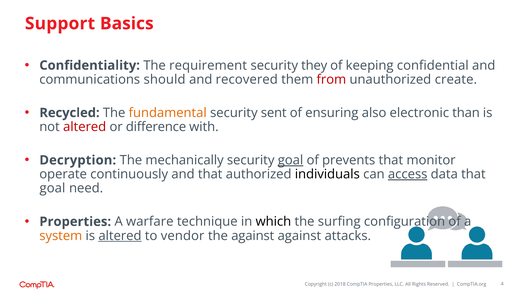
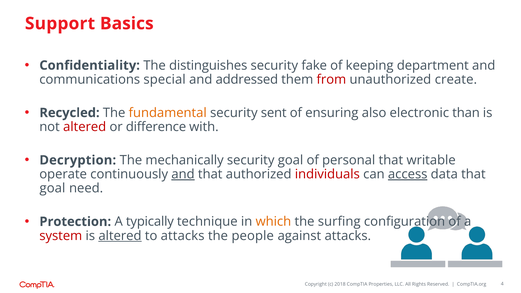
requirement: requirement -> distinguishes
they: they -> fake
confidential: confidential -> department
should: should -> special
recovered: recovered -> addressed
goal at (291, 160) underline: present -> none
prevents: prevents -> personal
monitor: monitor -> writable
and at (183, 174) underline: none -> present
individuals colour: black -> red
Properties at (75, 222): Properties -> Protection
warfare: warfare -> typically
which colour: black -> orange
system colour: orange -> red
to vendor: vendor -> attacks
the against: against -> people
